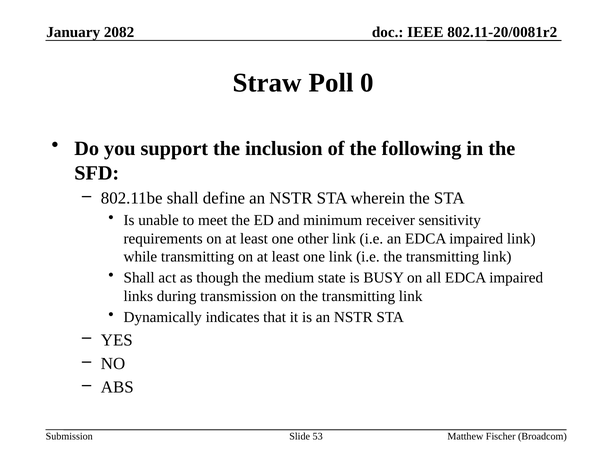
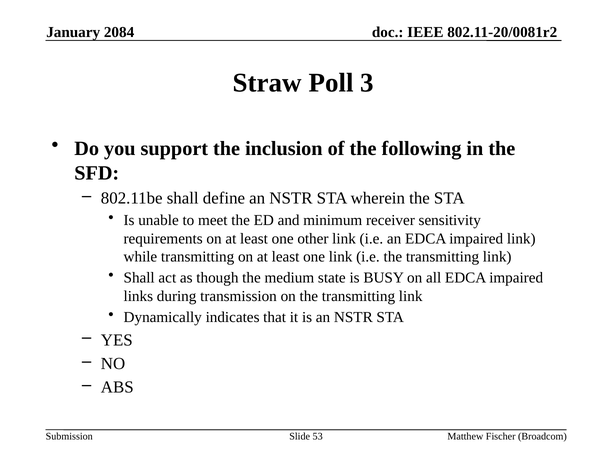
2082: 2082 -> 2084
0: 0 -> 3
